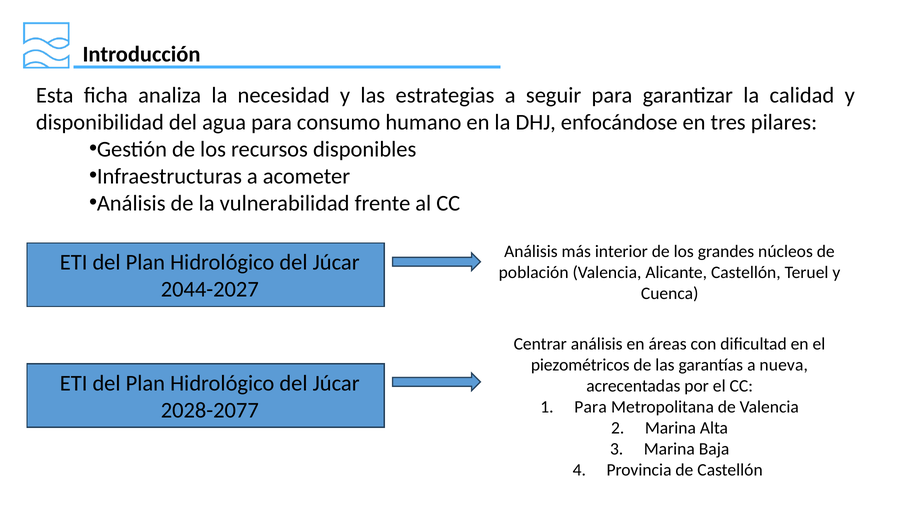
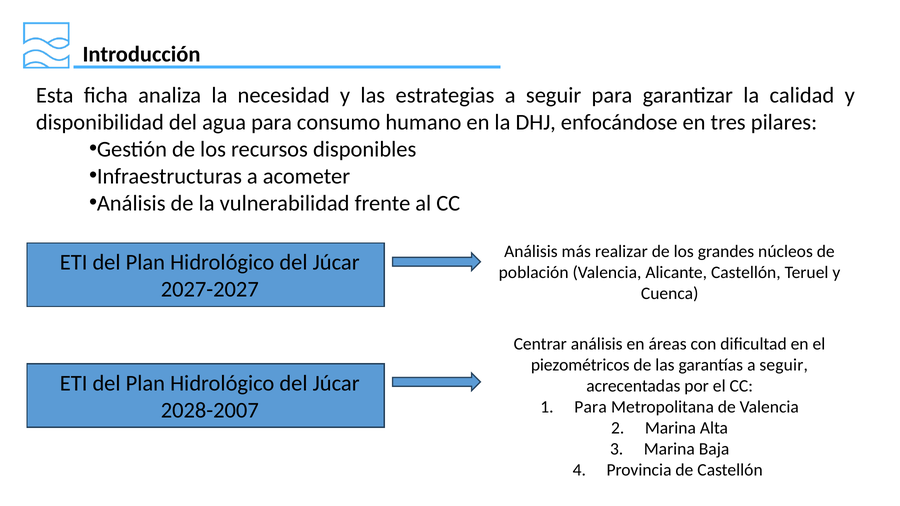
interior: interior -> realizar
2044-2027: 2044-2027 -> 2027-2027
garantías a nueva: nueva -> seguir
2028-2077: 2028-2077 -> 2028-2007
